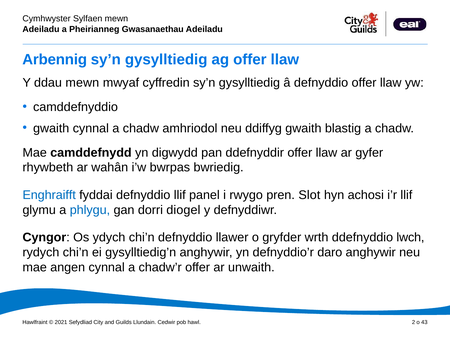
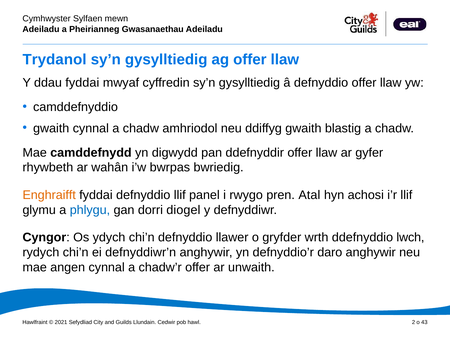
Arbennig: Arbennig -> Trydanol
ddau mewn: mewn -> fyddai
Enghraifft colour: blue -> orange
Slot: Slot -> Atal
gysylltiedig’n: gysylltiedig’n -> defnyddiwr’n
